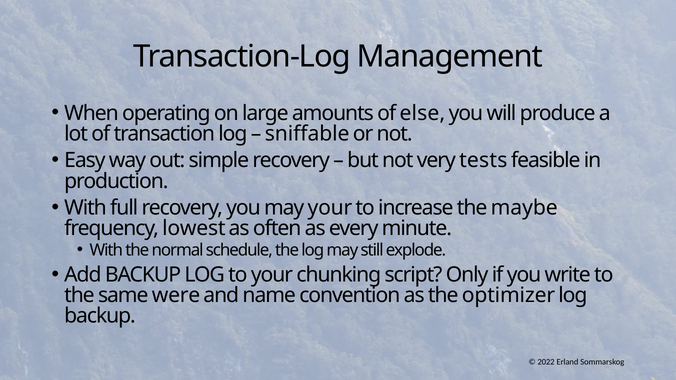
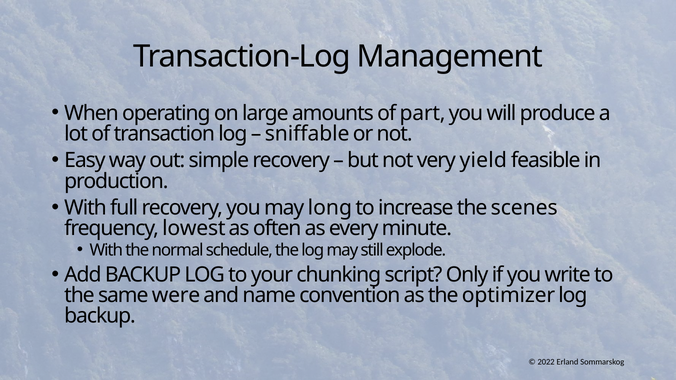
else: else -> part
tests: tests -> yield
may your: your -> long
maybe: maybe -> scenes
